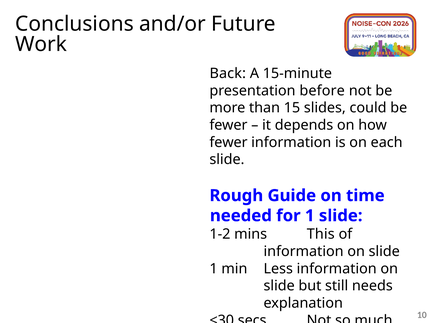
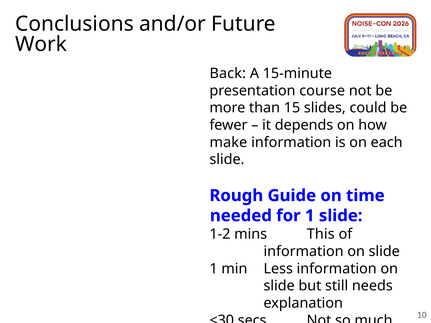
before: before -> course
fewer at (228, 142): fewer -> make
